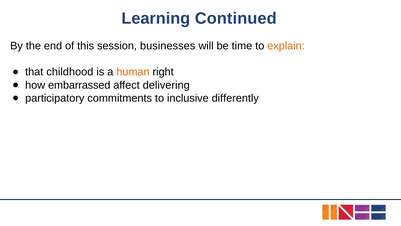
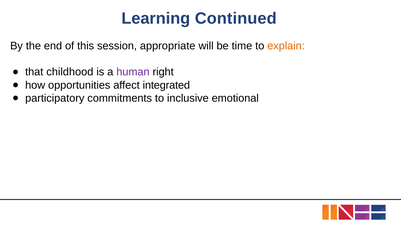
businesses: businesses -> appropriate
human colour: orange -> purple
embarrassed: embarrassed -> opportunities
delivering: delivering -> integrated
differently: differently -> emotional
